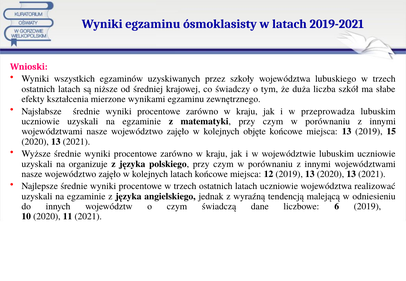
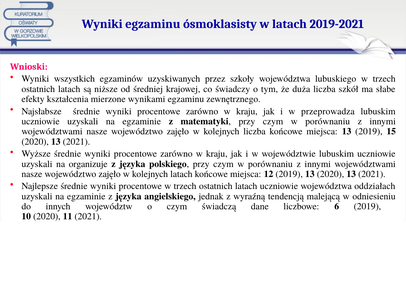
kolejnych objęte: objęte -> liczba
realizować: realizować -> oddziałach
